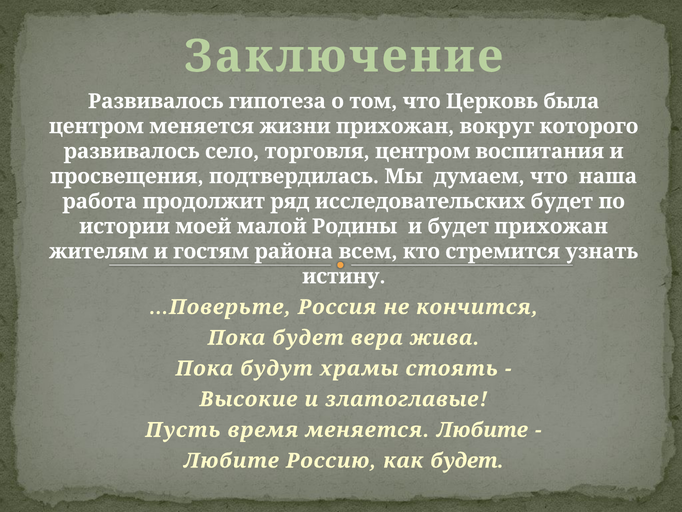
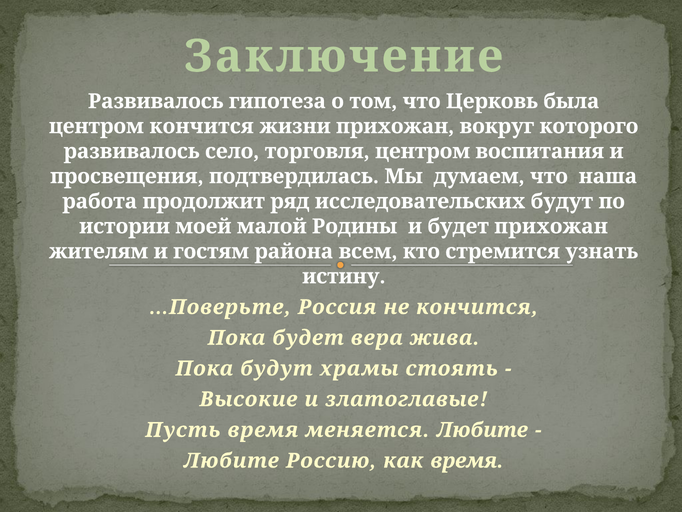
центром меняется: меняется -> кончится
исследовательских будет: будет -> будут
как будет: будет -> время
